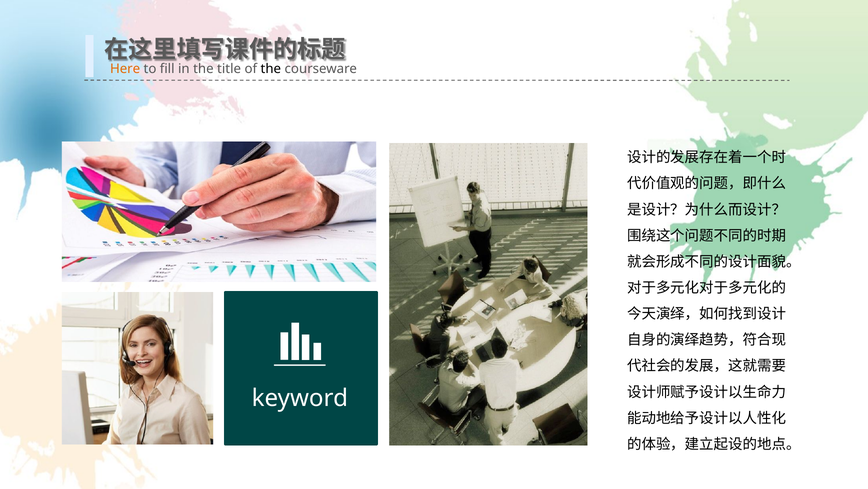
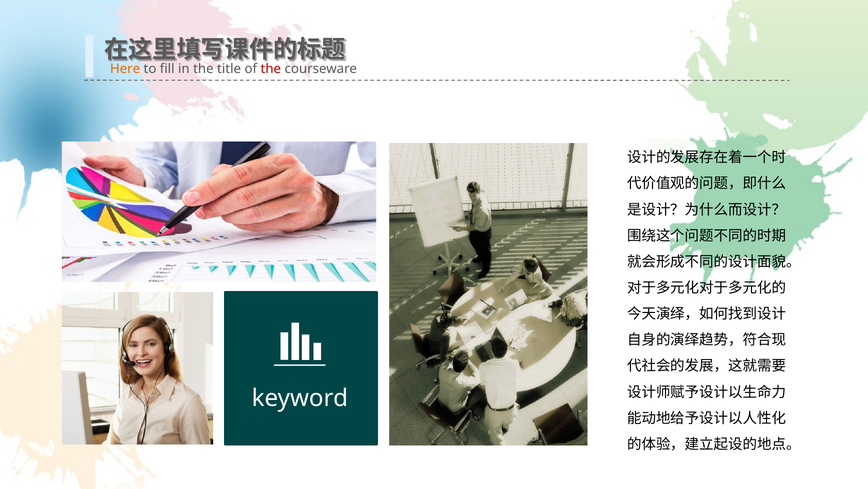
the at (271, 69) colour: black -> red
